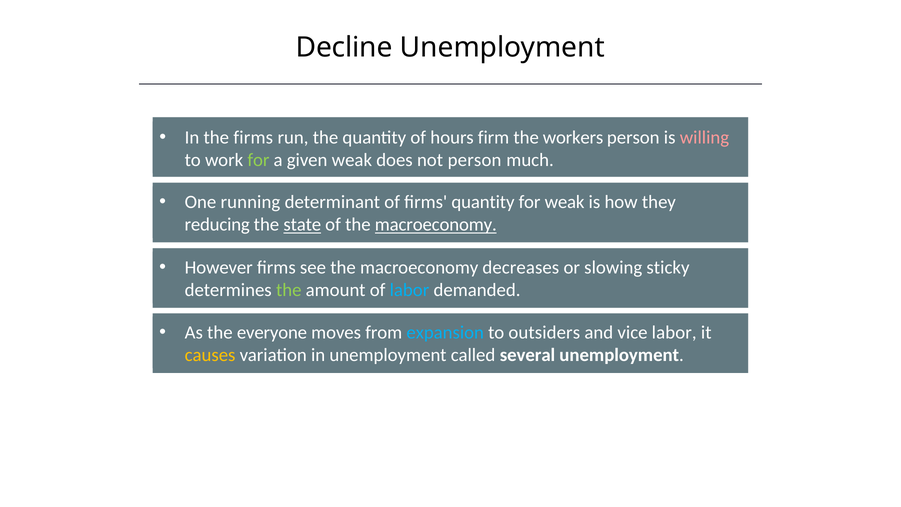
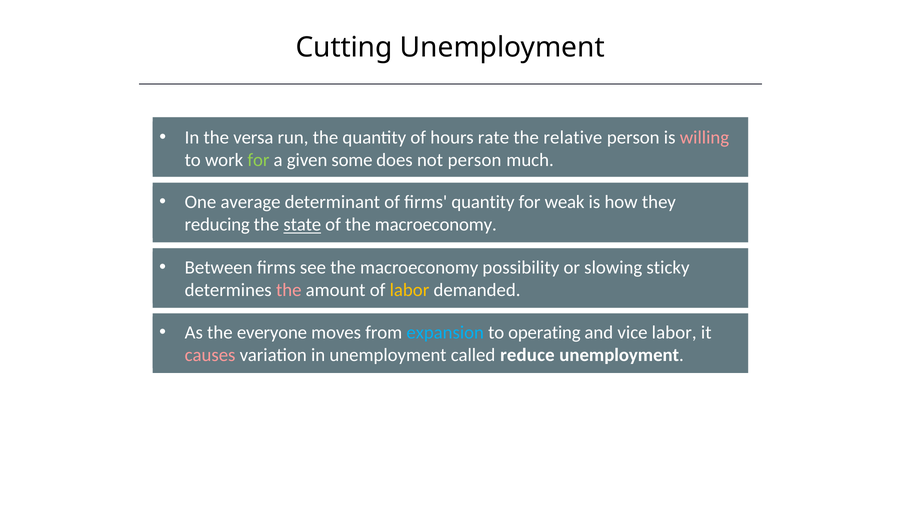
Decline: Decline -> Cutting
the firms: firms -> versa
firm: firm -> rate
workers: workers -> relative
given weak: weak -> some
running: running -> average
macroeconomy at (436, 225) underline: present -> none
However: However -> Between
decreases: decreases -> possibility
the at (289, 290) colour: light green -> pink
labor at (409, 290) colour: light blue -> yellow
outsiders: outsiders -> operating
causes colour: yellow -> pink
several: several -> reduce
